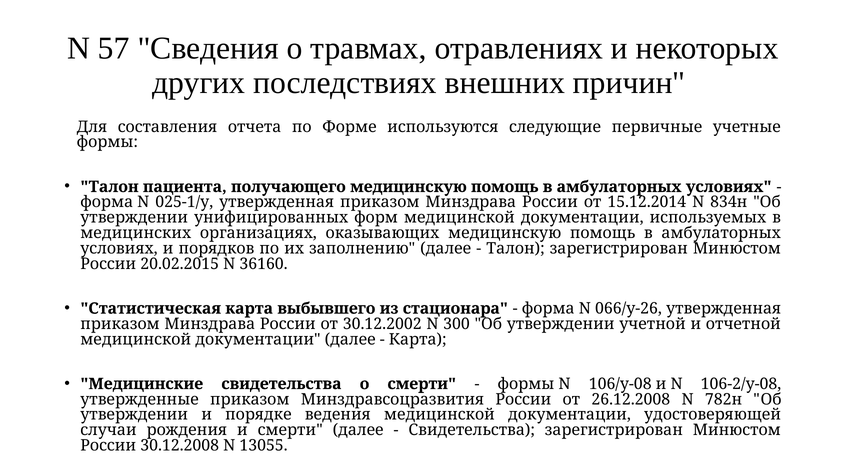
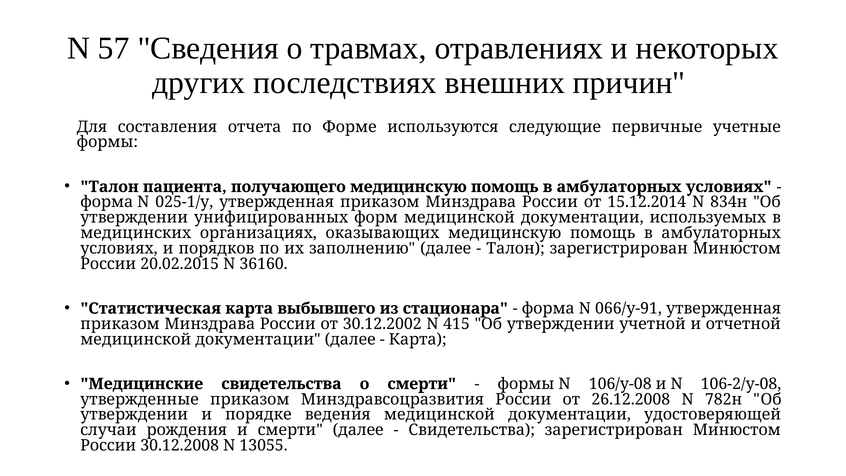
066/у-26: 066/у-26 -> 066/у-91
300: 300 -> 415
